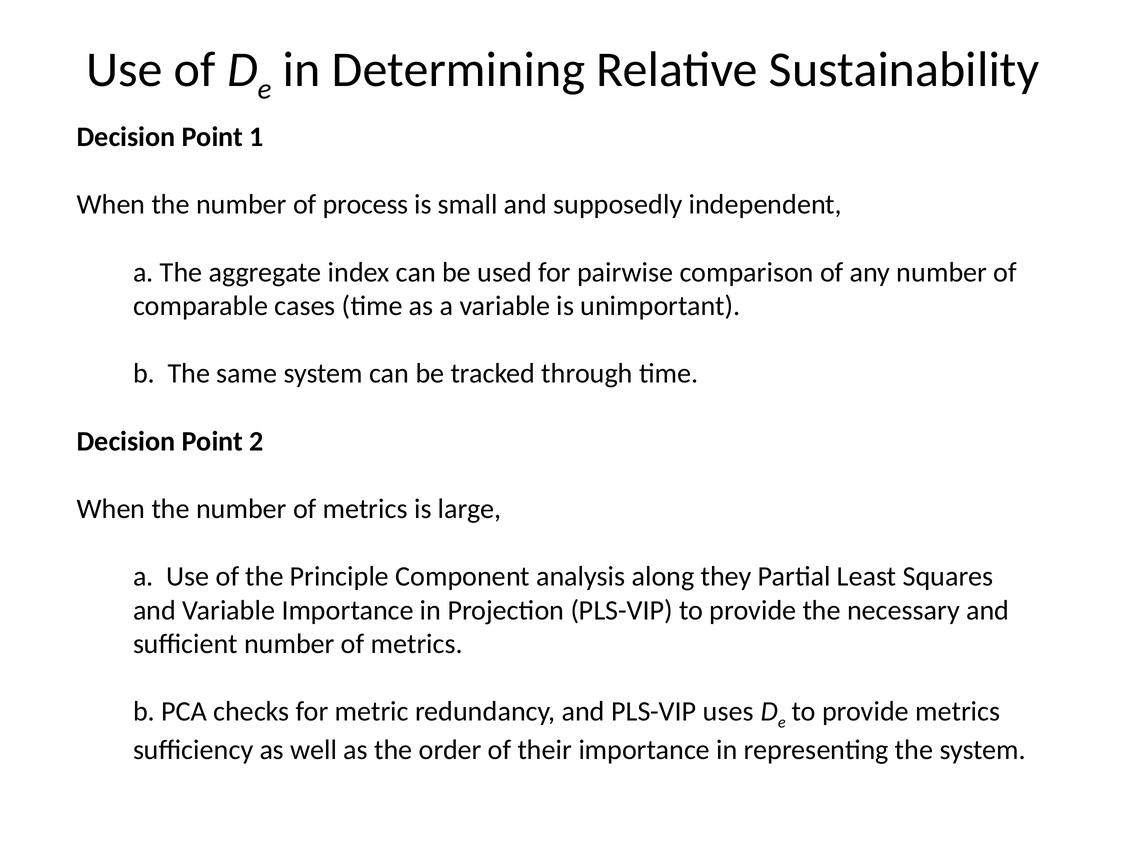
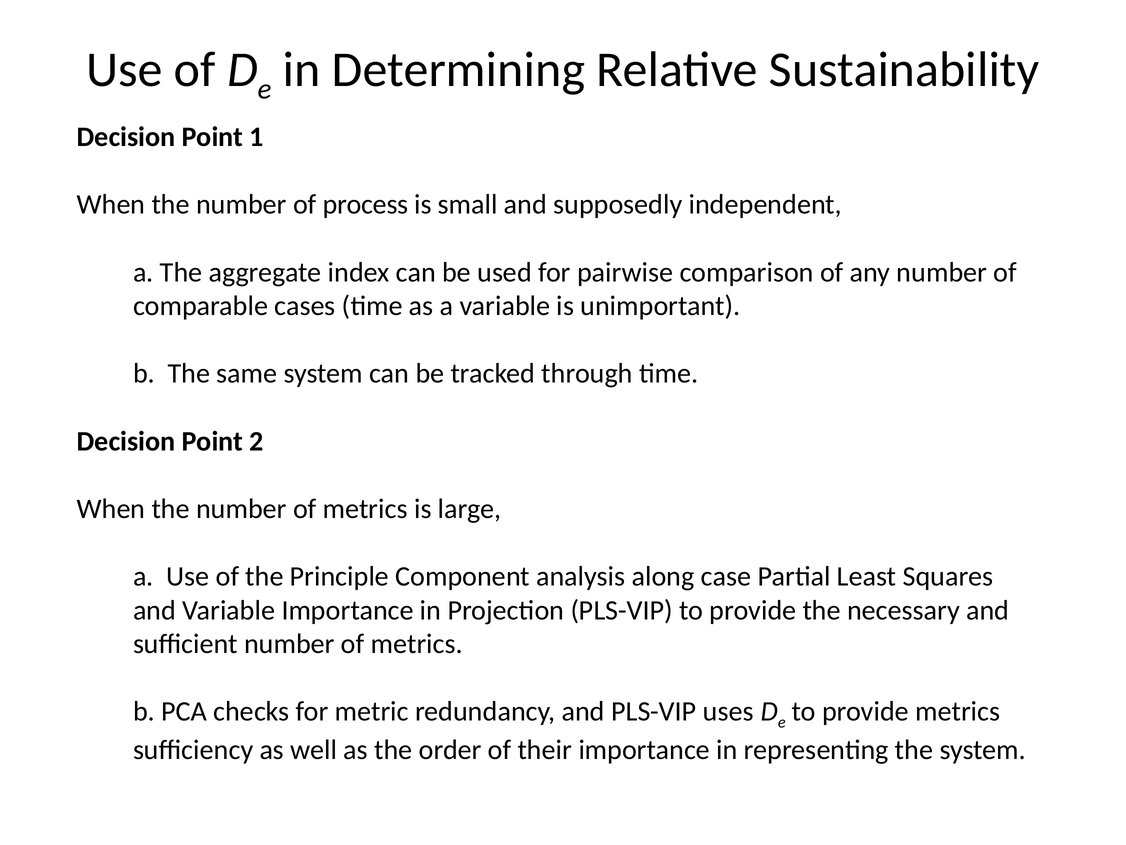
they: they -> case
